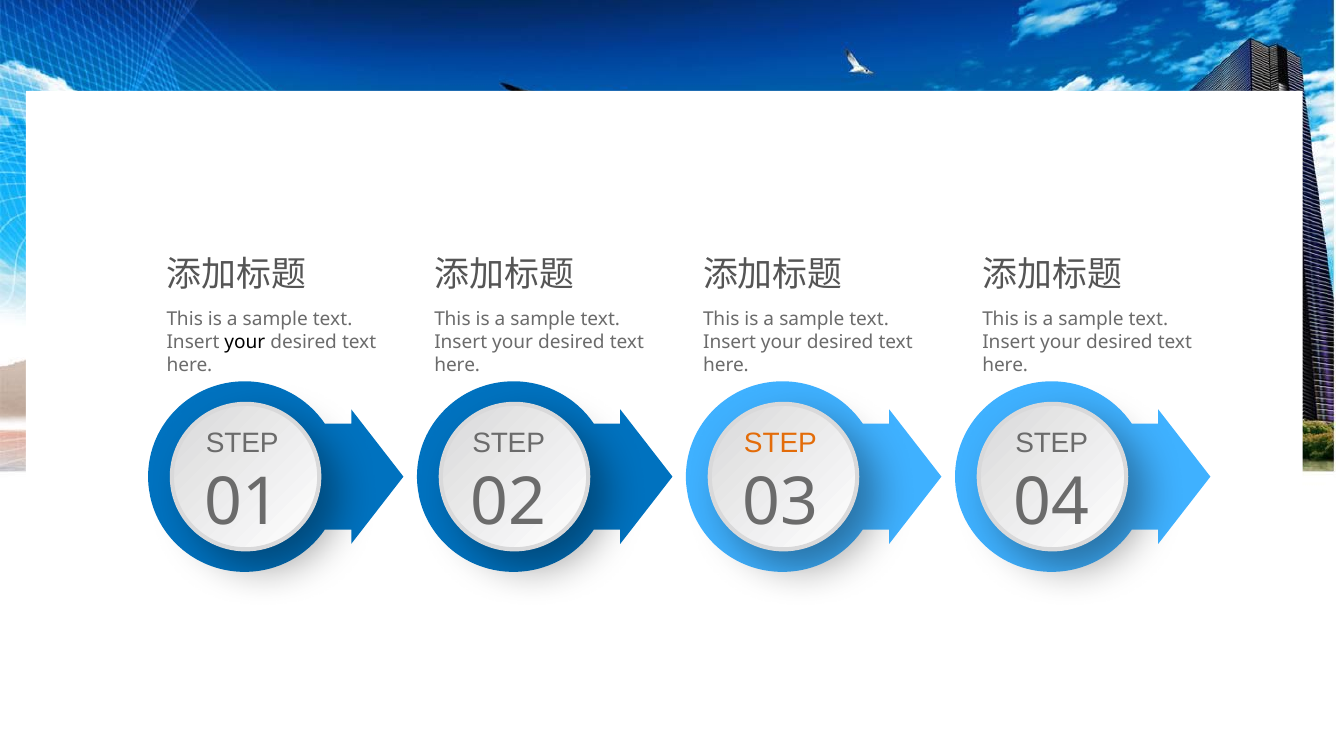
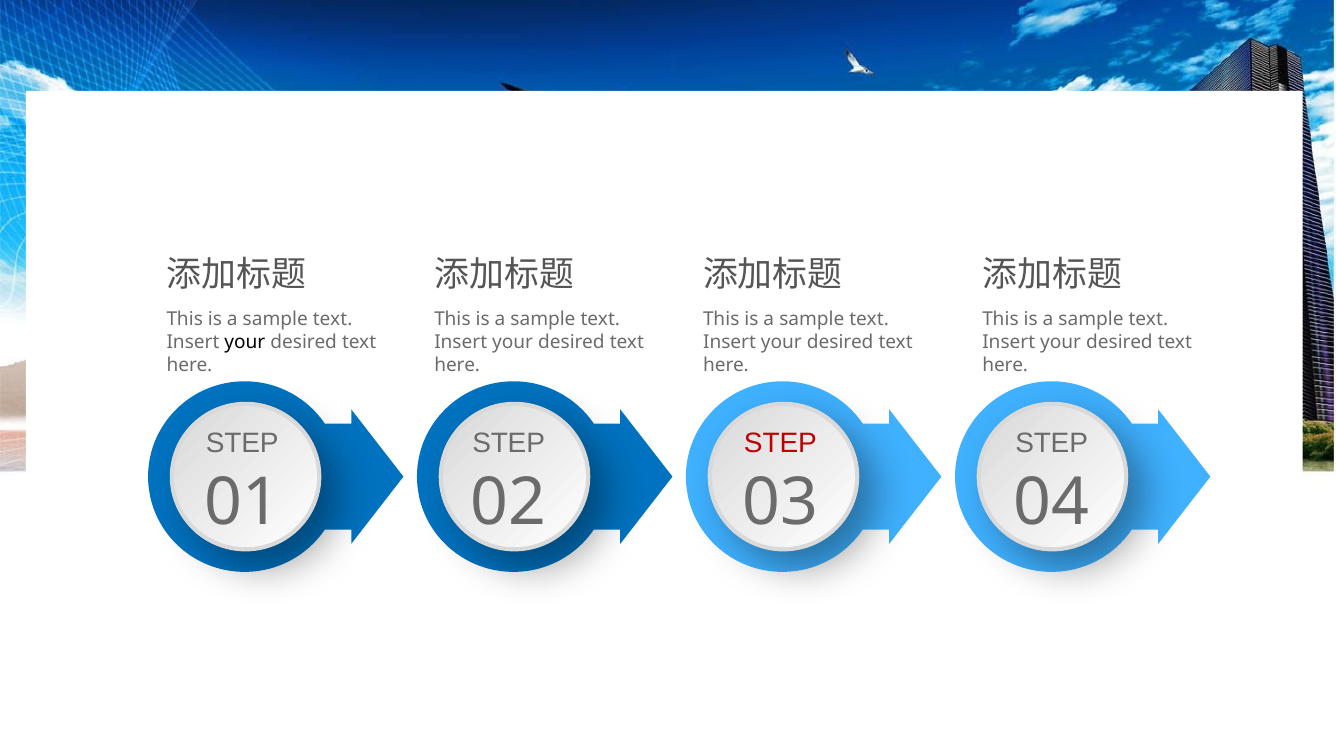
STEP at (780, 443) colour: orange -> red
